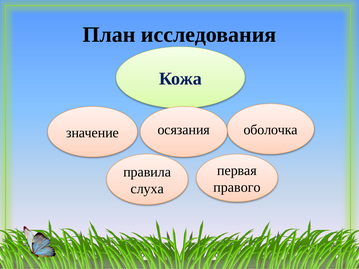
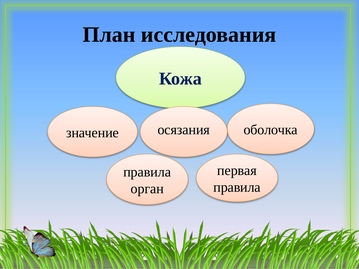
правого at (237, 187): правого -> правила
слуха: слуха -> орган
